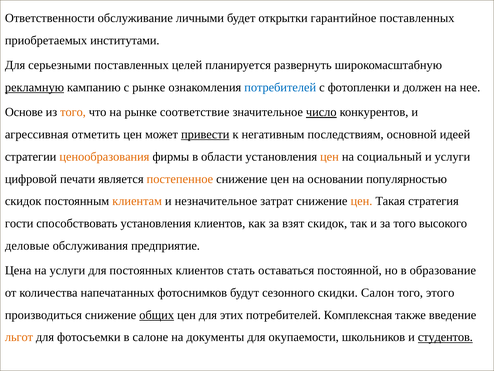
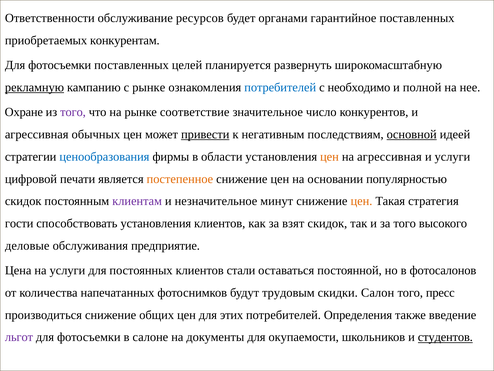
личными: личными -> ресурсов
открытки: открытки -> органами
институтами: институтами -> конкурентам
серьезными at (60, 65): серьезными -> фотосъемки
фотопленки: фотопленки -> необходимо
должен: должен -> полной
Основе: Основе -> Охране
того at (73, 112) colour: orange -> purple
число underline: present -> none
отметить: отметить -> обычных
основной underline: none -> present
ценообразования colour: orange -> blue
на социальный: социальный -> агрессивная
клиентам colour: orange -> purple
затрат: затрат -> минут
стать: стать -> стали
образование: образование -> фотосалонов
сезонного: сезонного -> трудовым
этого: этого -> пресс
общих underline: present -> none
Комплексная: Комплексная -> Определения
льгот colour: orange -> purple
